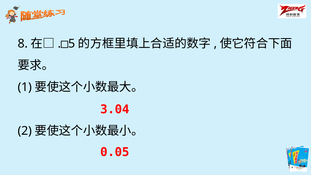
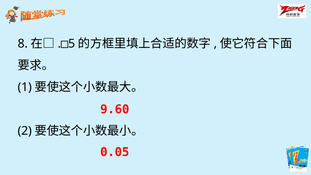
3.04: 3.04 -> 9.60
